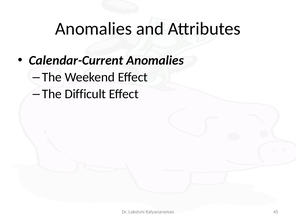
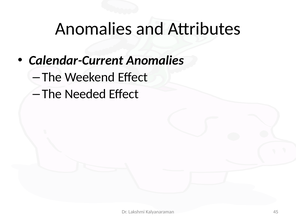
Difficult: Difficult -> Needed
